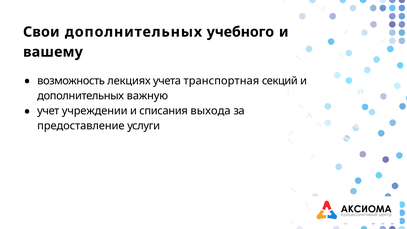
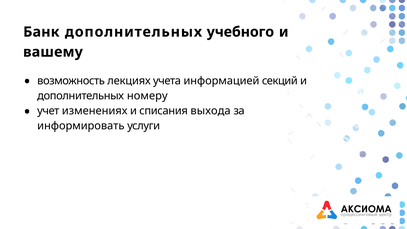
Свои: Свои -> Банк
транспортная: транспортная -> информацией
важную: важную -> номеру
учреждении: учреждении -> изменениях
предоставление: предоставление -> информировать
